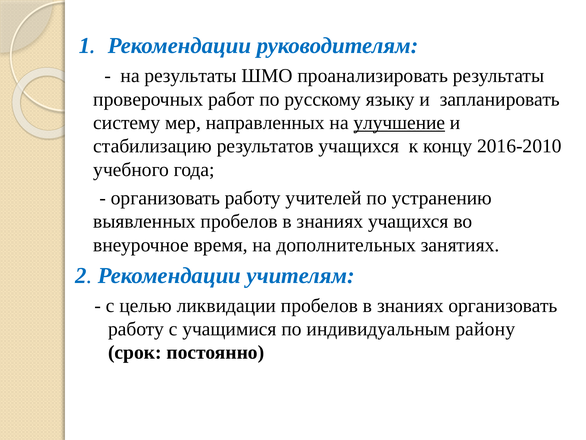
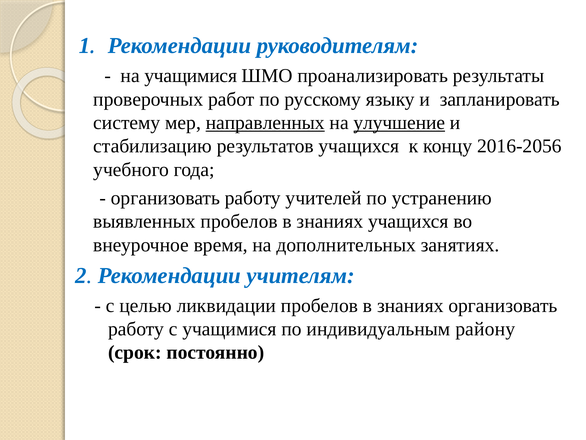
на результаты: результаты -> учащимися
направленных underline: none -> present
2016-2010: 2016-2010 -> 2016-2056
